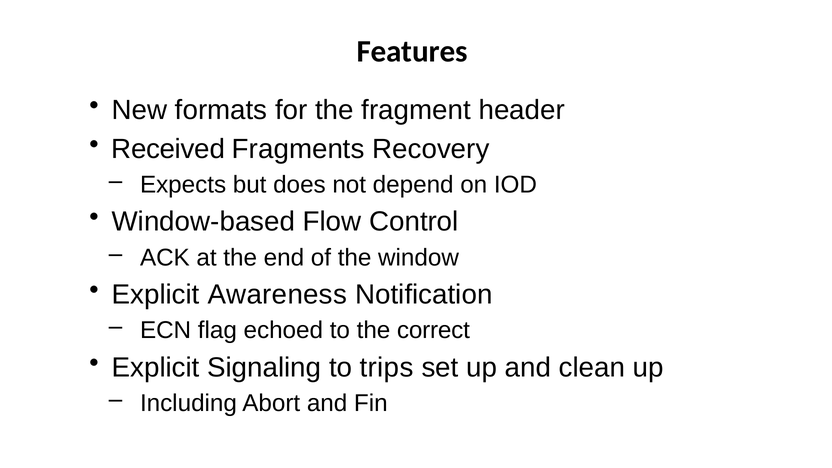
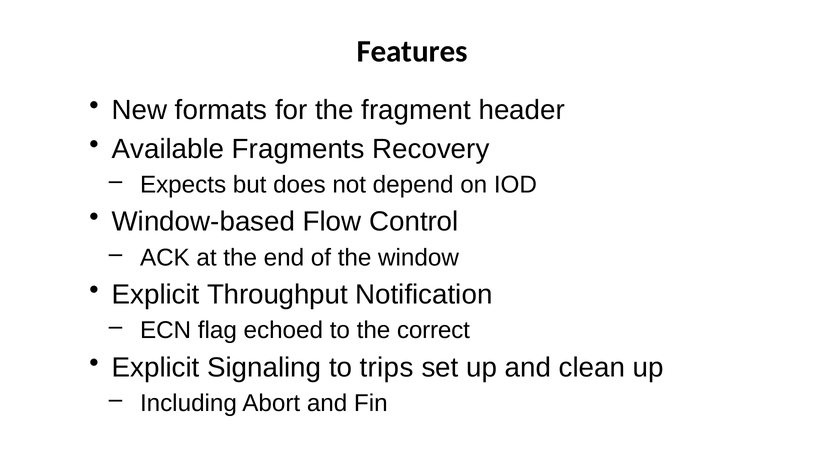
Received: Received -> Available
Awareness: Awareness -> Throughput
